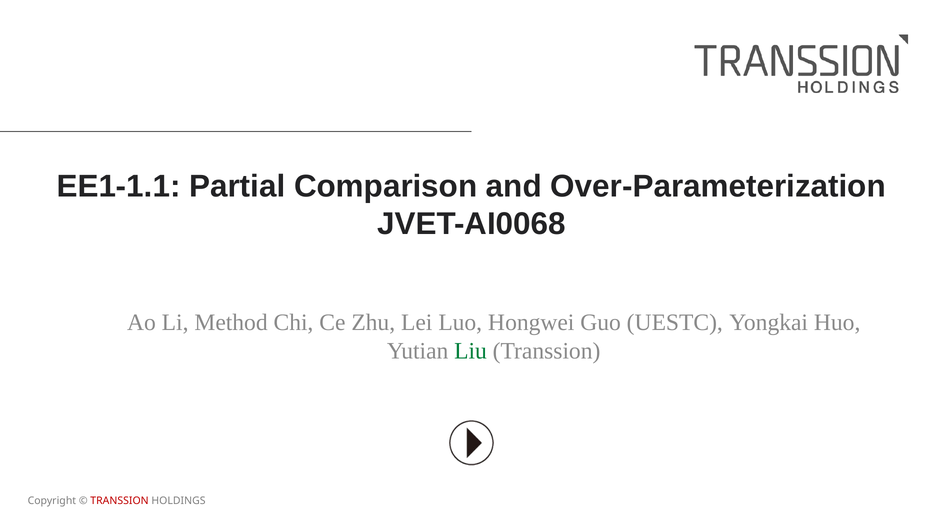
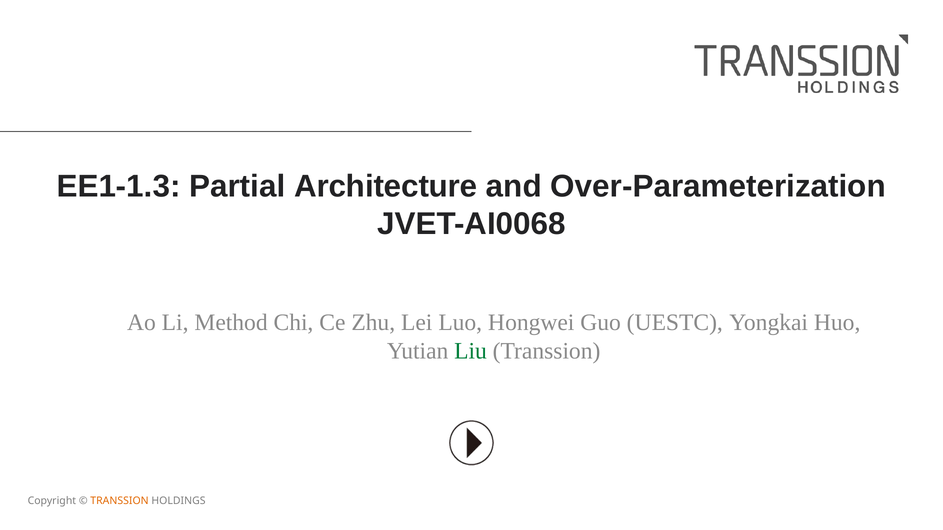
EE1-1.1: EE1-1.1 -> EE1-1.3
Comparison: Comparison -> Architecture
TRANSSION at (120, 501) colour: red -> orange
